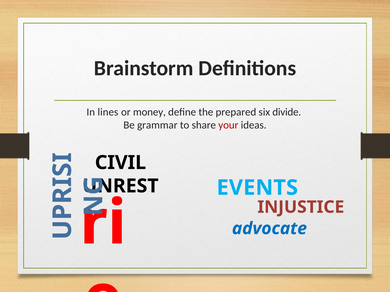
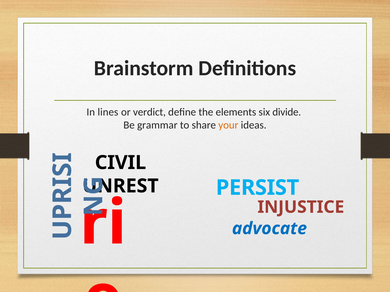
money: money -> verdict
prepared: prepared -> elements
your colour: red -> orange
EVENTS: EVENTS -> PERSIST
